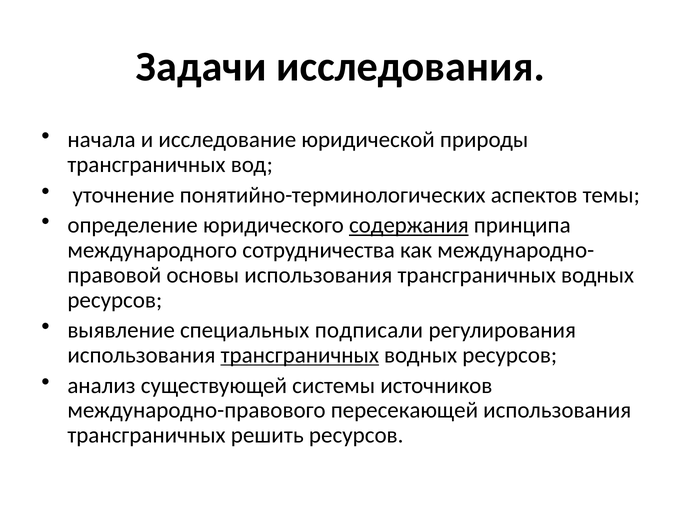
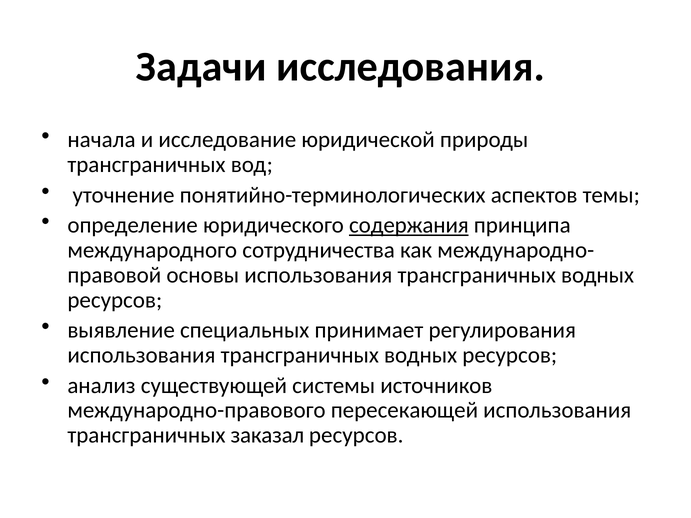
подписали: подписали -> принимает
трансграничных at (300, 355) underline: present -> none
решить: решить -> заказал
